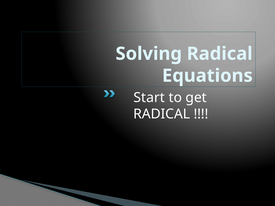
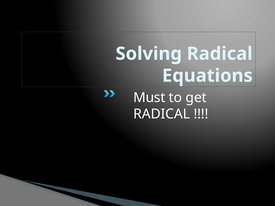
Start: Start -> Must
